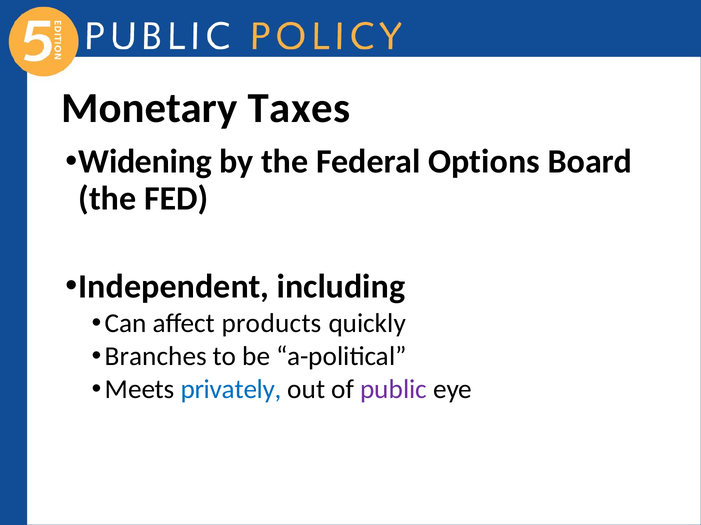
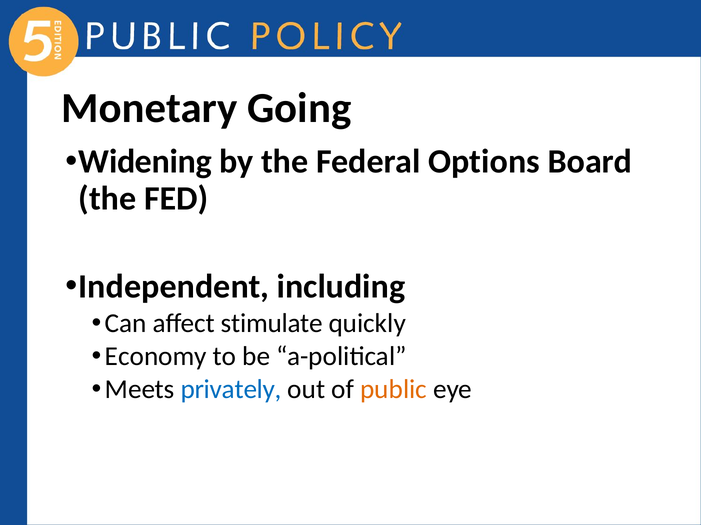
Taxes: Taxes -> Going
products: products -> stimulate
Branches: Branches -> Economy
public colour: purple -> orange
